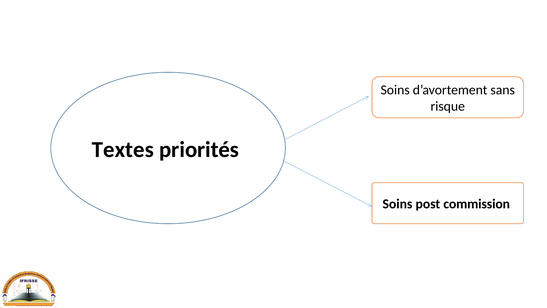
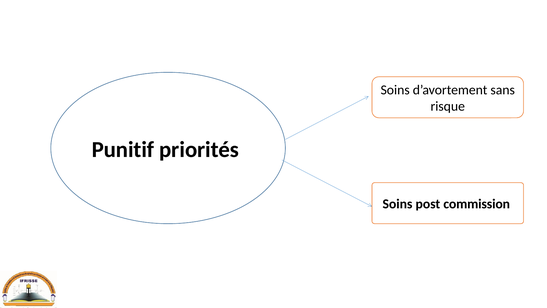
Textes: Textes -> Punitif
